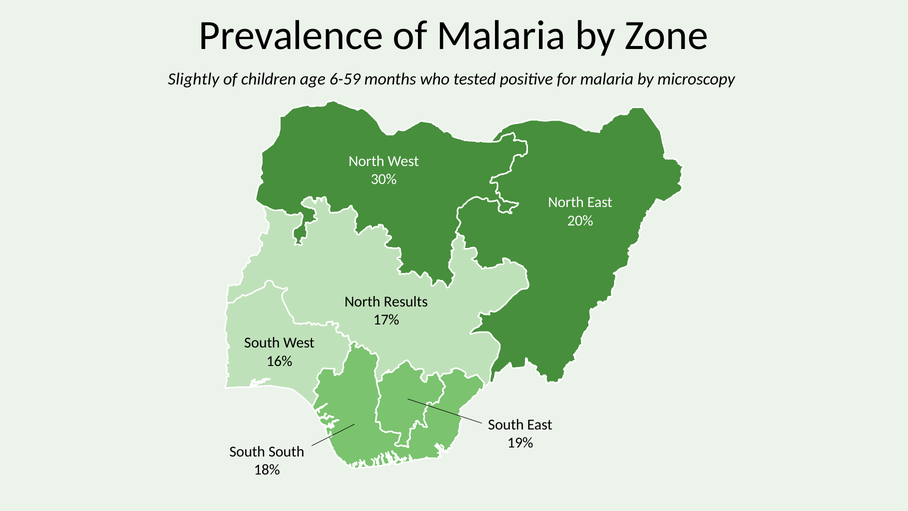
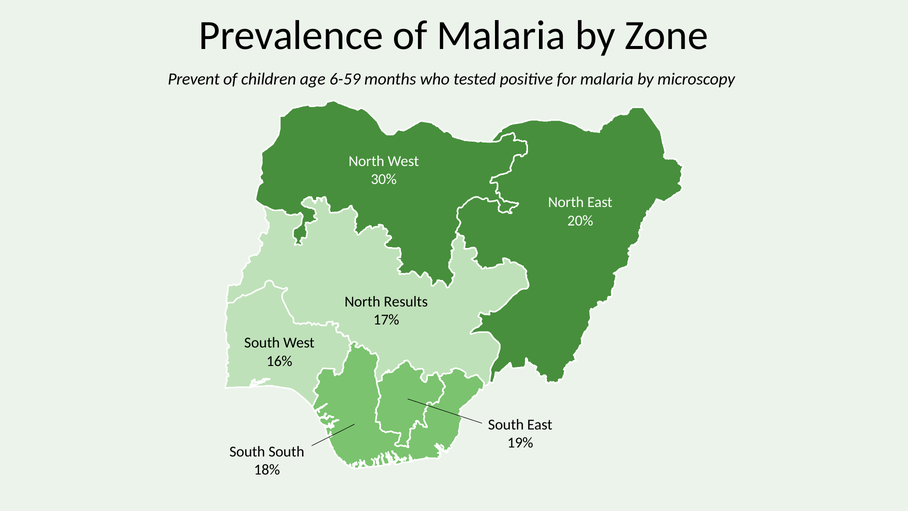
Slightly: Slightly -> Prevent
